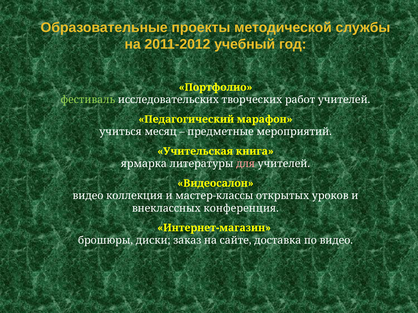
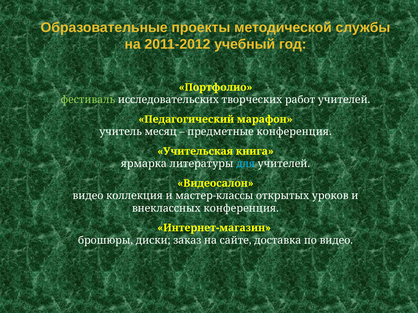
учиться: учиться -> учитель
предметные мероприятий: мероприятий -> конференция
для colour: pink -> light blue
